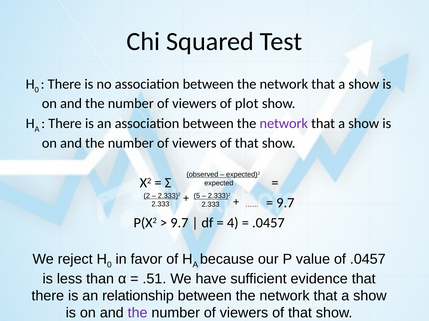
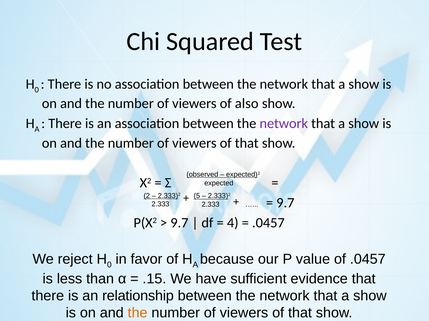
plot: plot -> also
.51: .51 -> .15
the at (138, 314) colour: purple -> orange
